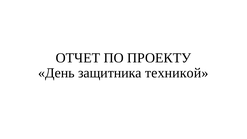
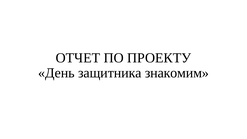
техникой: техникой -> знакомим
